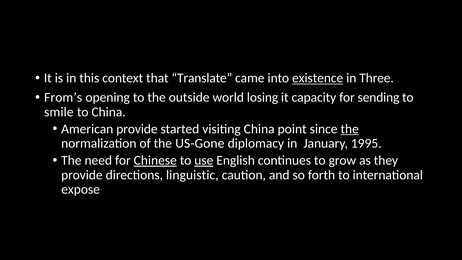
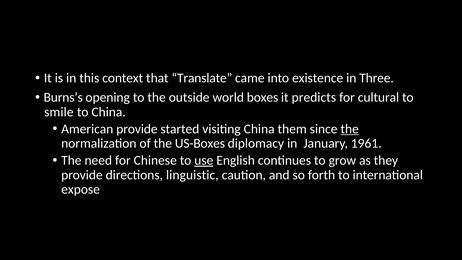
existence underline: present -> none
From’s: From’s -> Burns’s
losing: losing -> boxes
capacity: capacity -> predicts
sending: sending -> cultural
point: point -> them
US-Gone: US-Gone -> US-Boxes
1995: 1995 -> 1961
Chinese underline: present -> none
